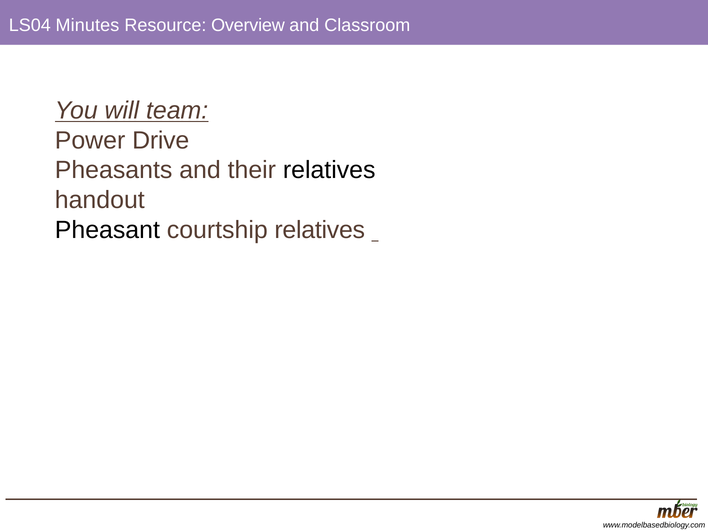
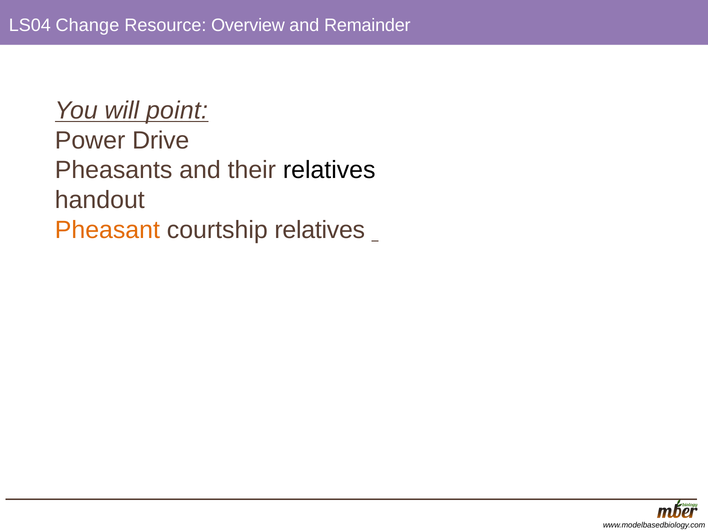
Minutes: Minutes -> Change
Classroom: Classroom -> Remainder
team: team -> point
Pheasant colour: black -> orange
